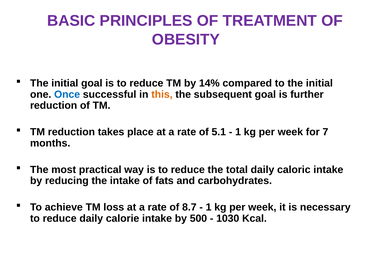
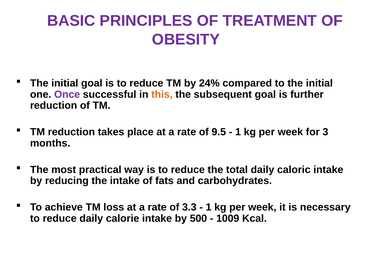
14%: 14% -> 24%
Once colour: blue -> purple
5.1: 5.1 -> 9.5
7: 7 -> 3
8.7: 8.7 -> 3.3
1030: 1030 -> 1009
